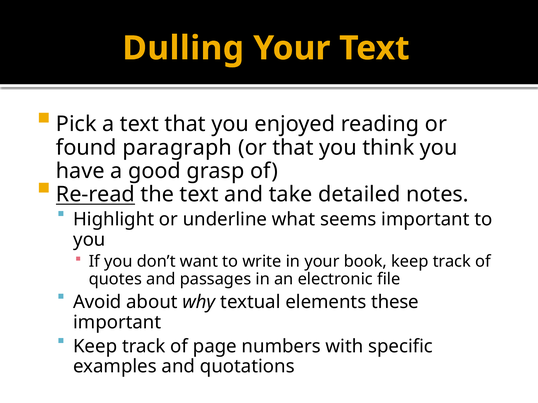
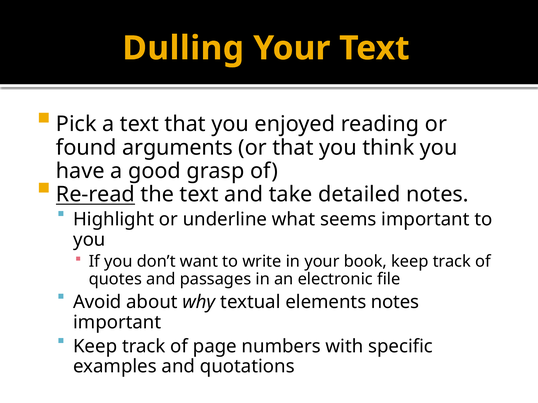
paragraph: paragraph -> arguments
elements these: these -> notes
